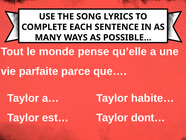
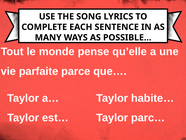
dont…: dont… -> parc…
